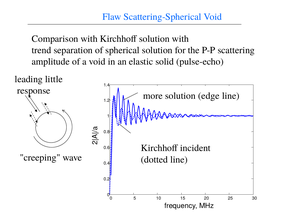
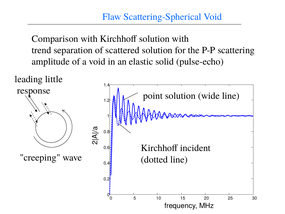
spherical: spherical -> scattered
more: more -> point
edge: edge -> wide
